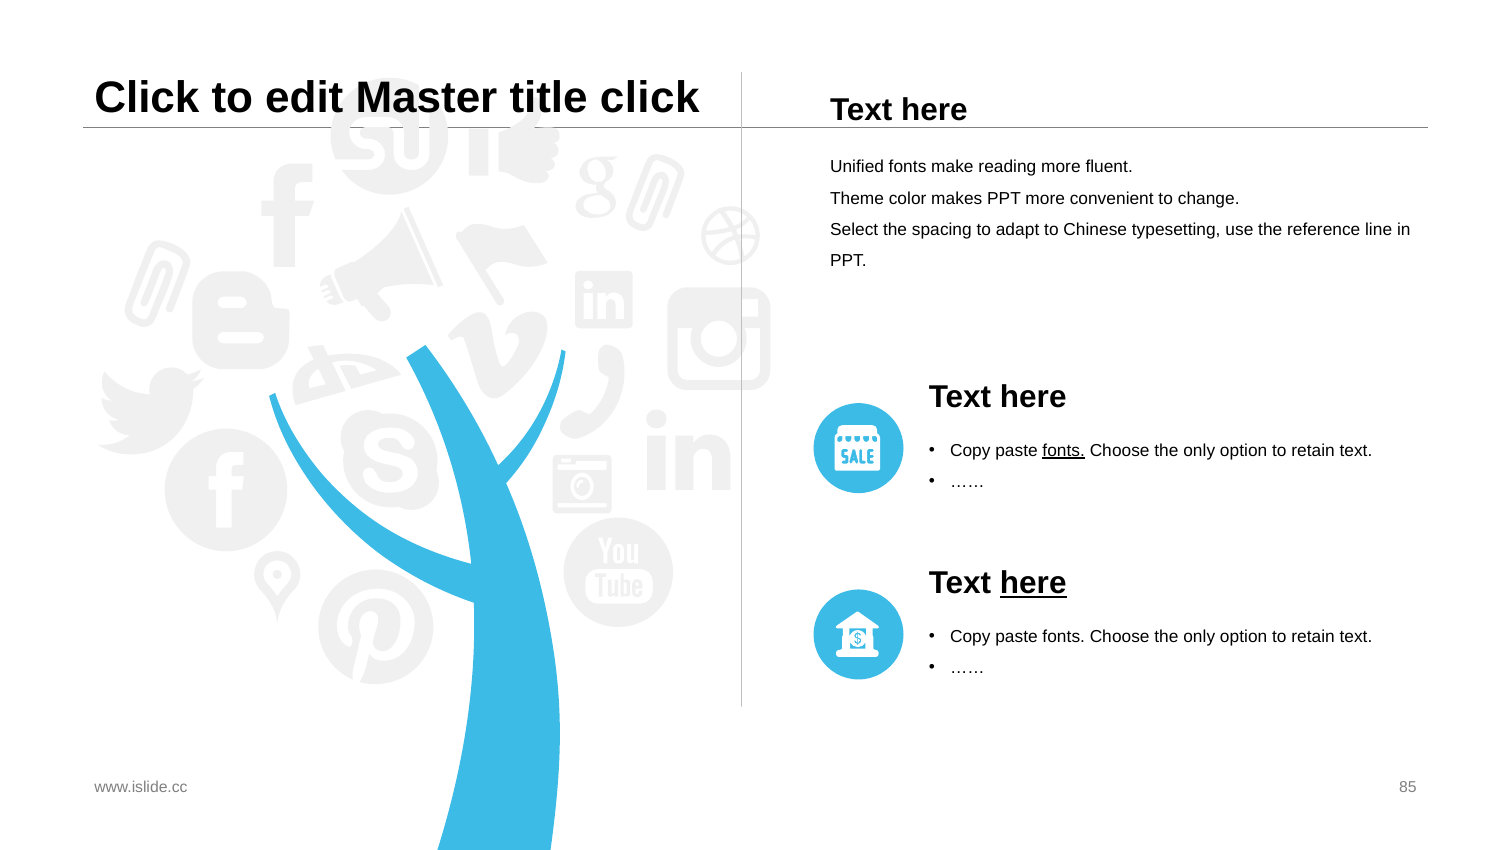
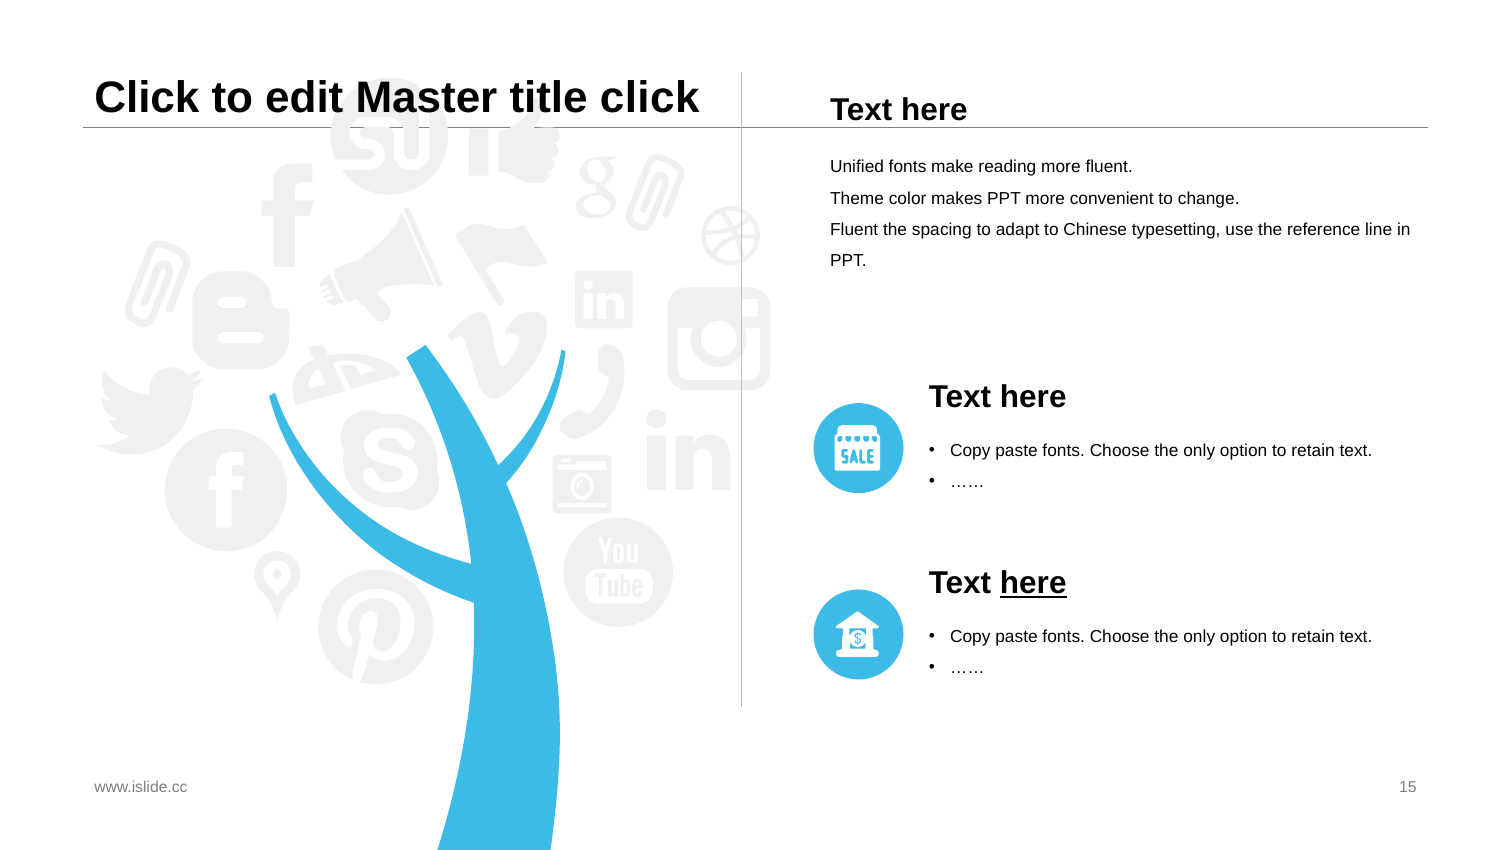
Select at (854, 230): Select -> Fluent
fonts at (1064, 451) underline: present -> none
85: 85 -> 15
